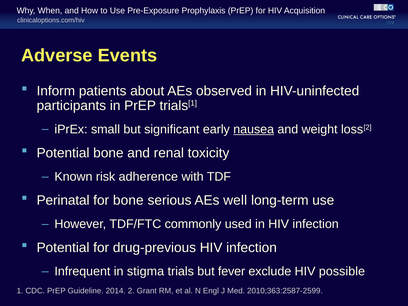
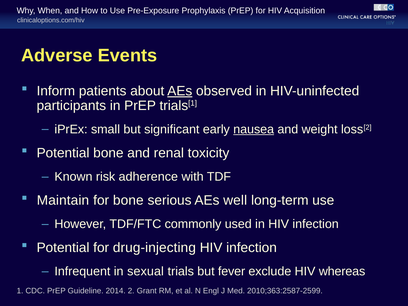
AEs at (180, 91) underline: none -> present
Perinatal: Perinatal -> Maintain
drug-previous: drug-previous -> drug-injecting
stigma: stigma -> sexual
possible: possible -> whereas
